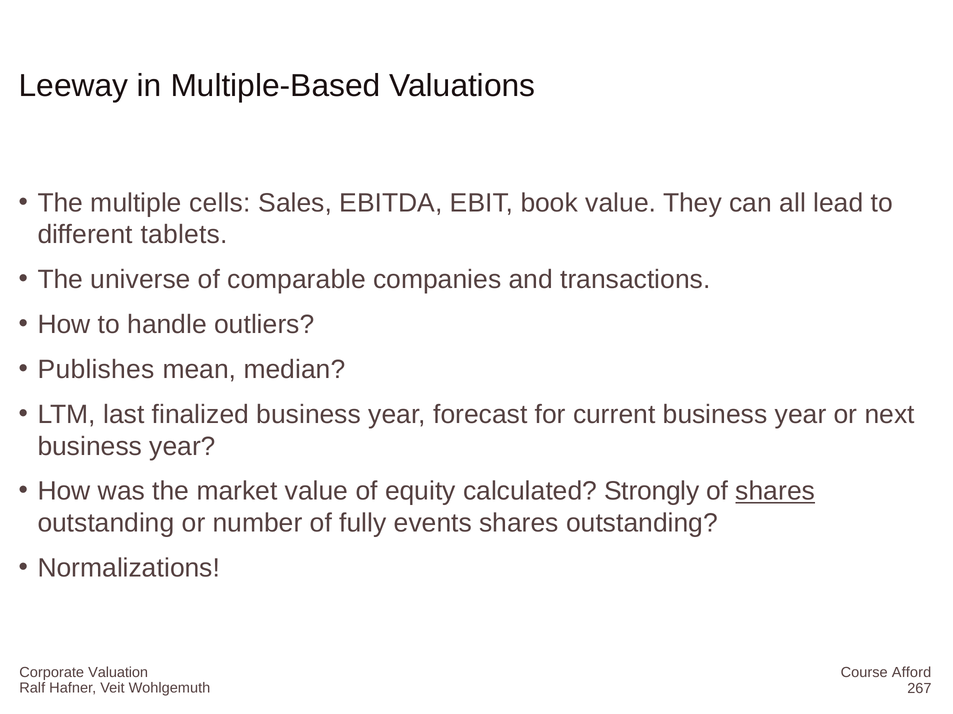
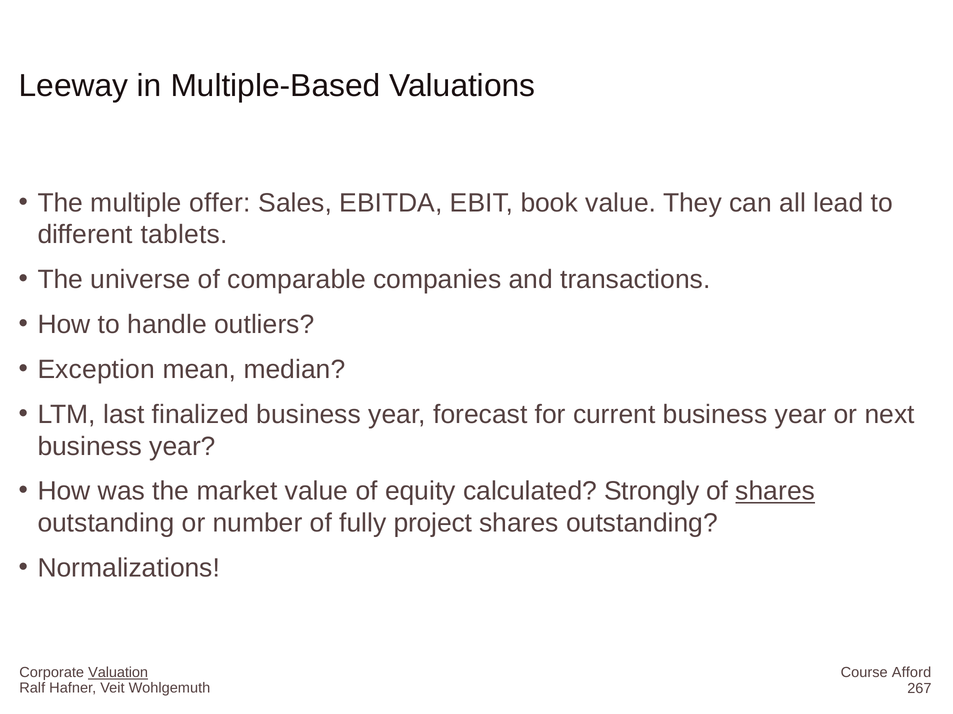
cells: cells -> offer
Publishes: Publishes -> Exception
events: events -> project
Valuation underline: none -> present
